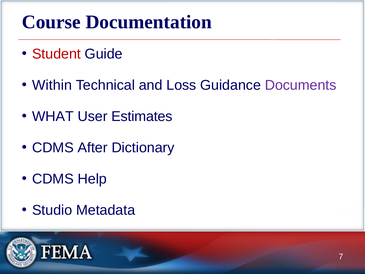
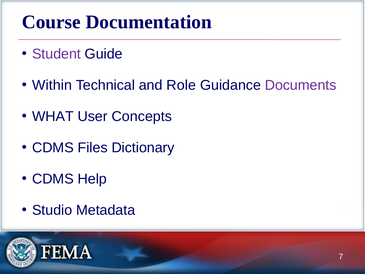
Student colour: red -> purple
Loss: Loss -> Role
Estimates: Estimates -> Concepts
After: After -> Files
